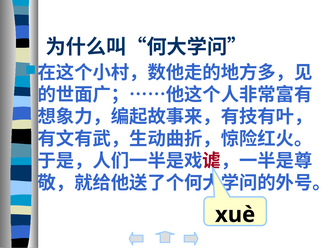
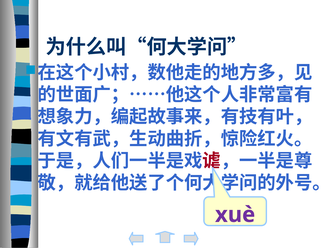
xuè colour: black -> purple
